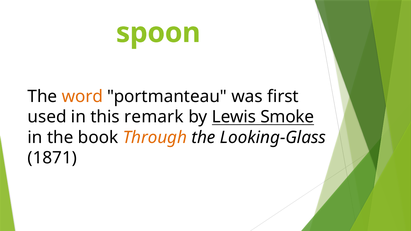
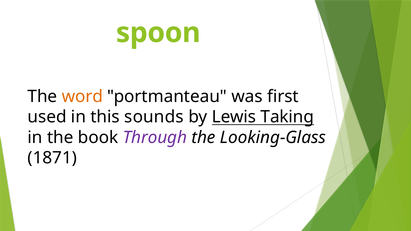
remark: remark -> sounds
Smoke: Smoke -> Taking
Through colour: orange -> purple
